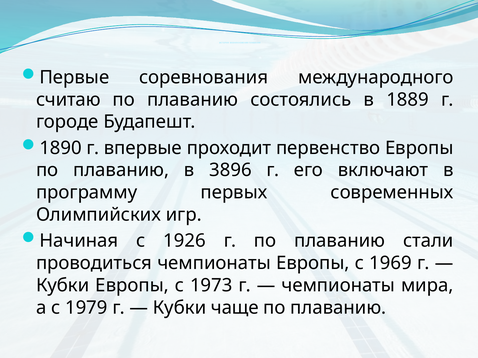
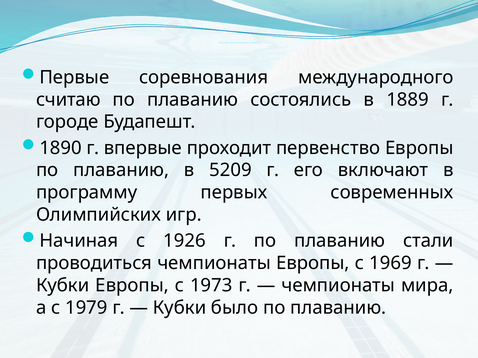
3896: 3896 -> 5209
чаще: чаще -> было
